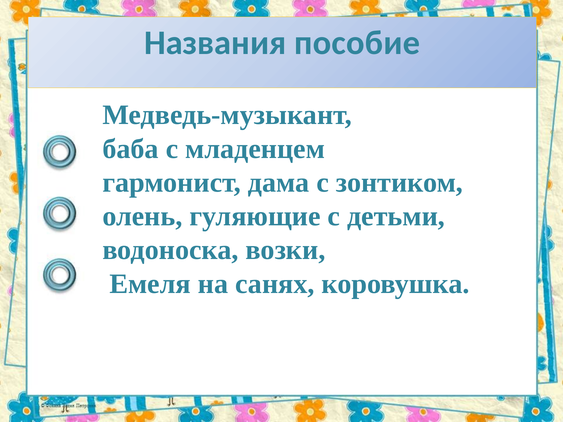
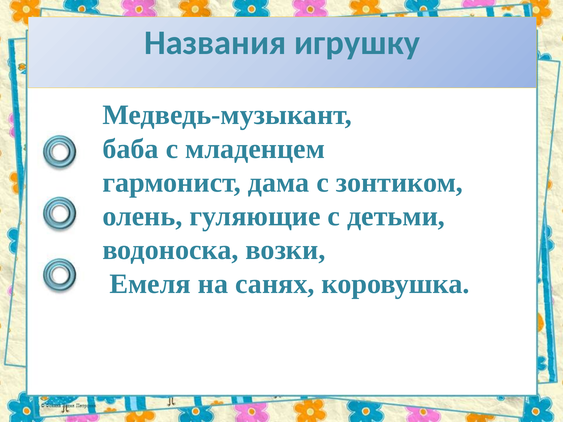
пособие: пособие -> игрушку
